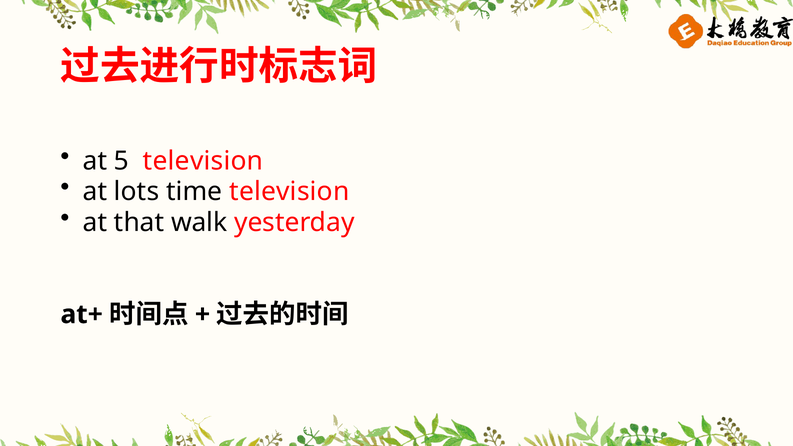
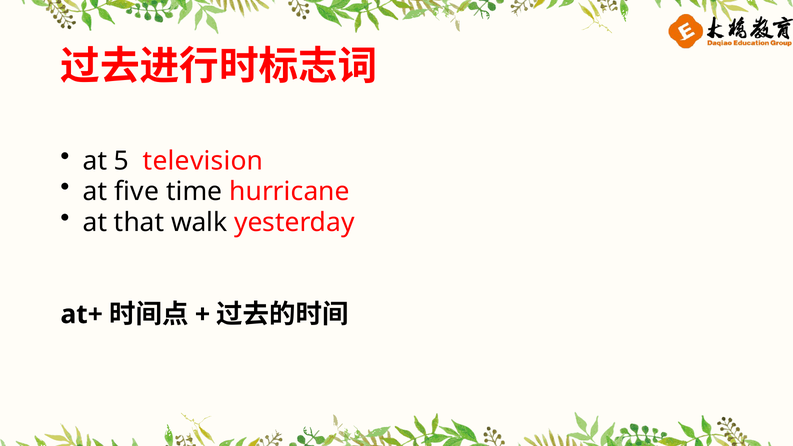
lots: lots -> five
time television: television -> hurricane
